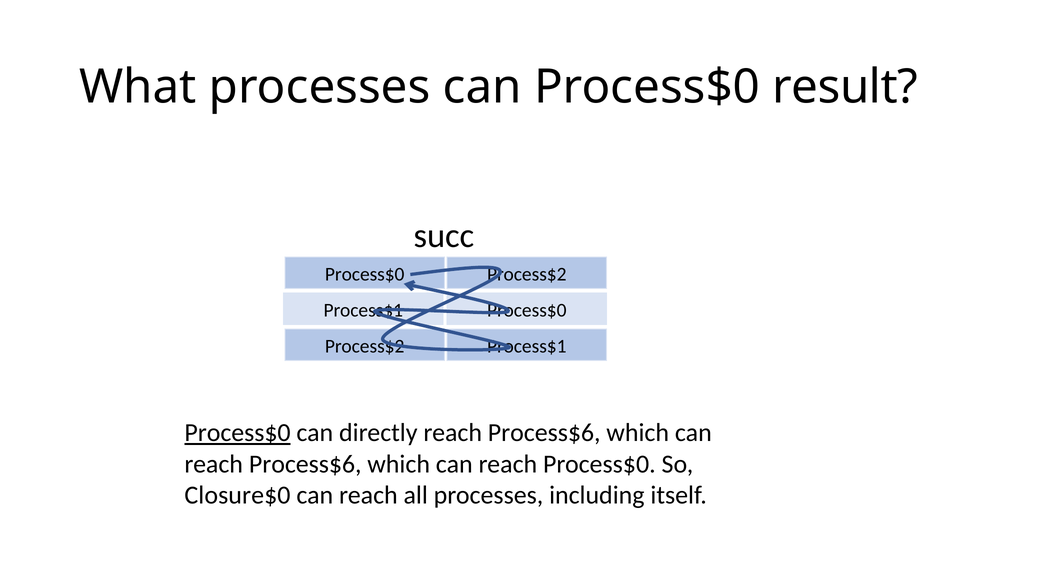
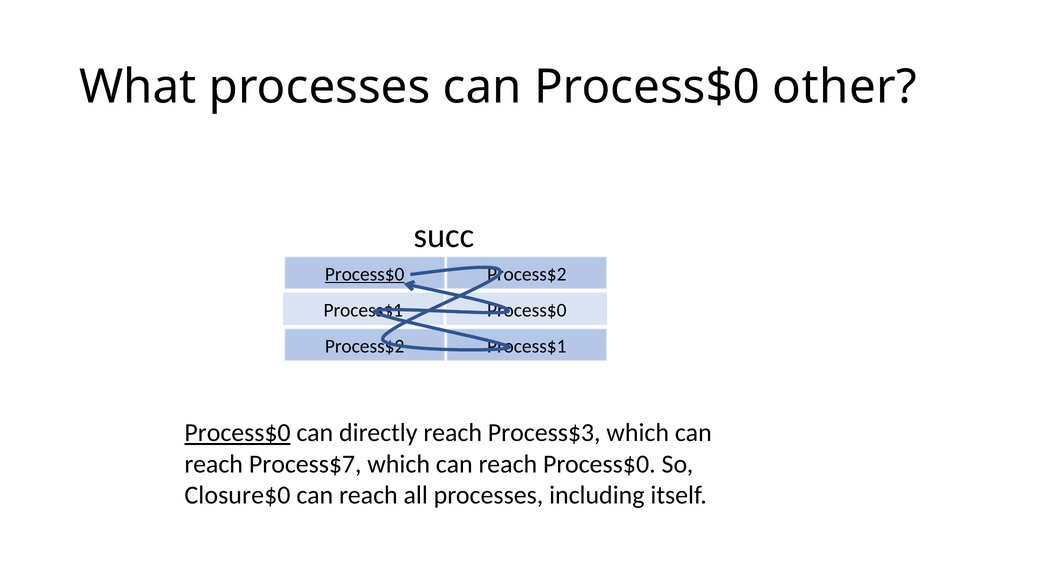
result: result -> other
Process$0 at (365, 274) underline: none -> present
directly reach Process$6: Process$6 -> Process$3
Process$6 at (305, 464): Process$6 -> Process$7
